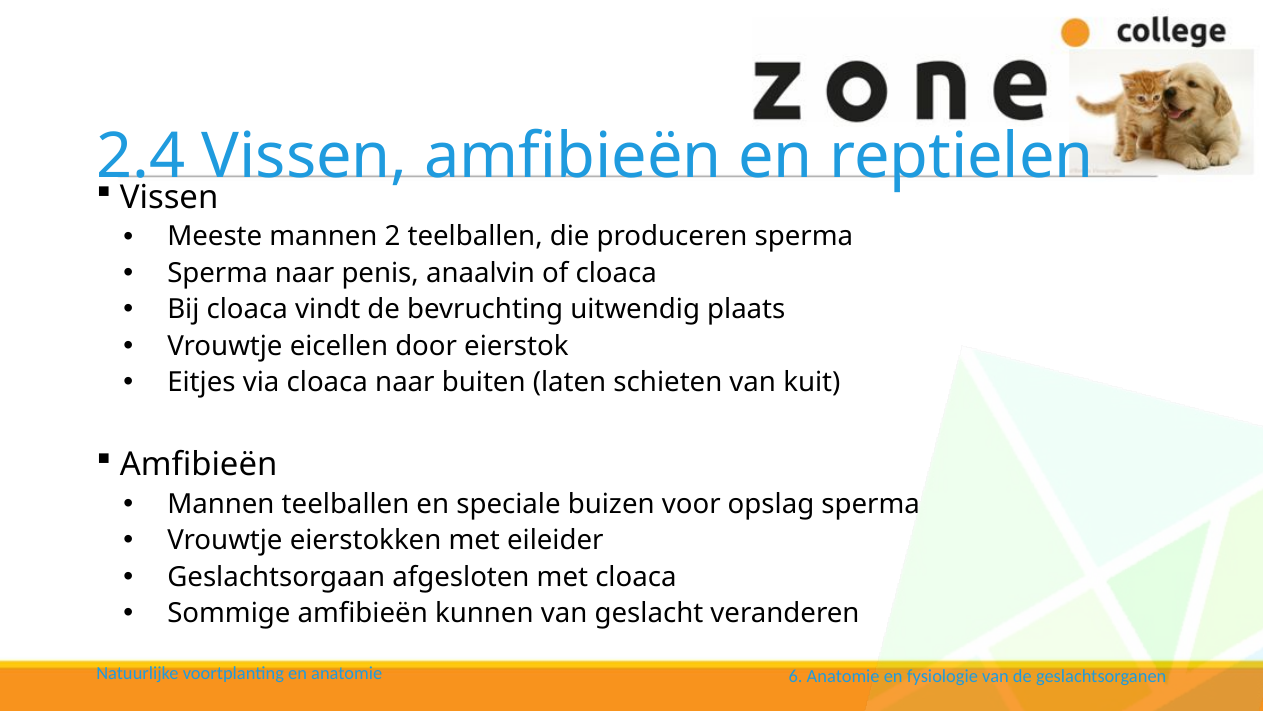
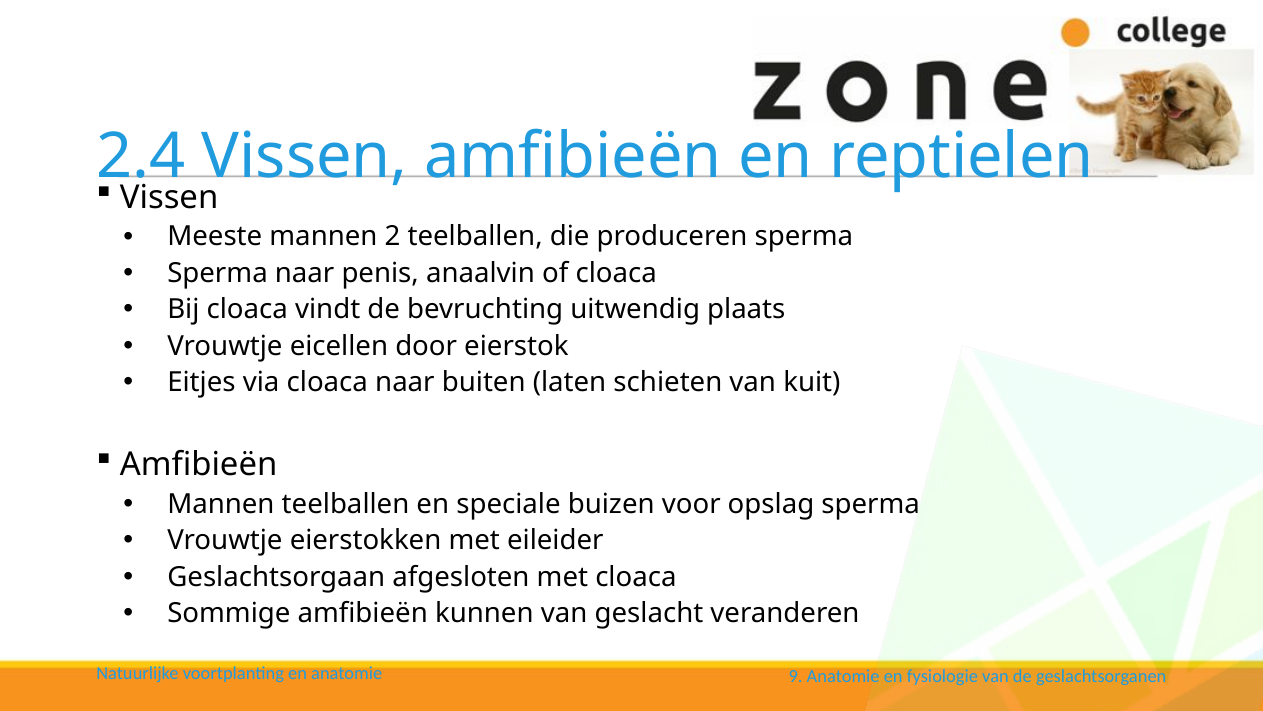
6: 6 -> 9
